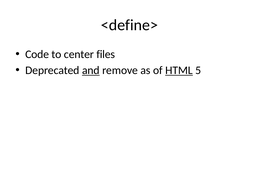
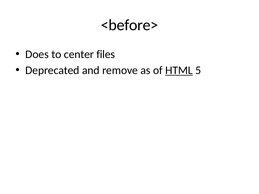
<define>: <define> -> <before>
Code: Code -> Does
and underline: present -> none
